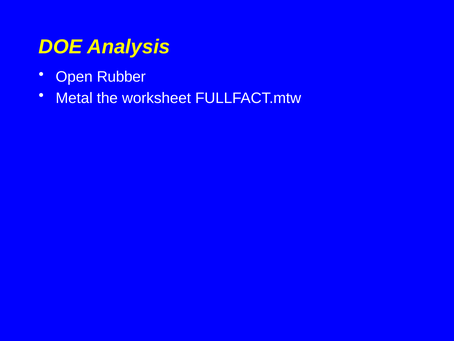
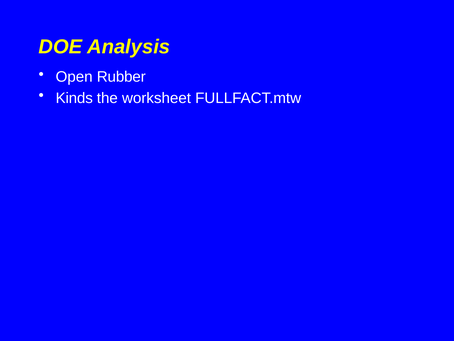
Metal: Metal -> Kinds
